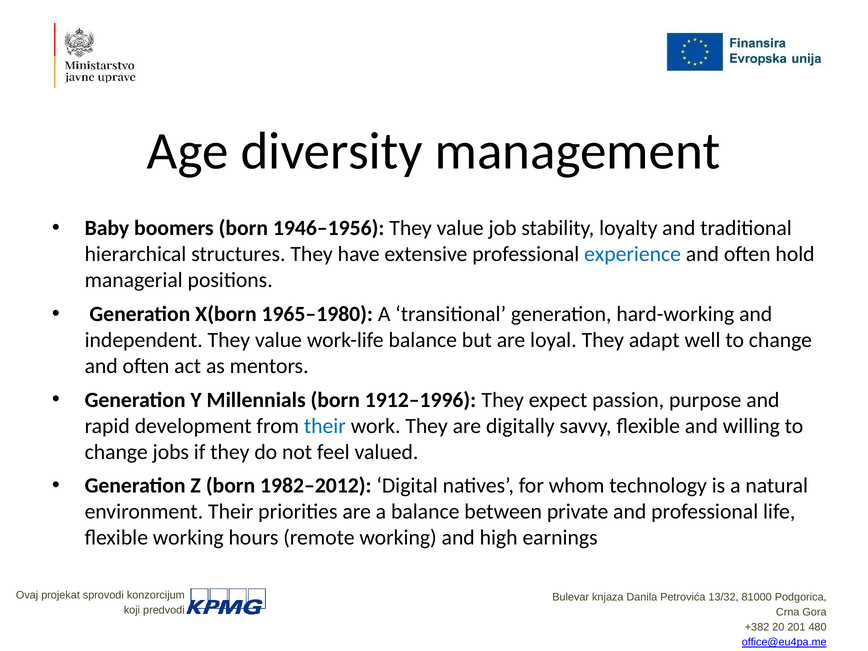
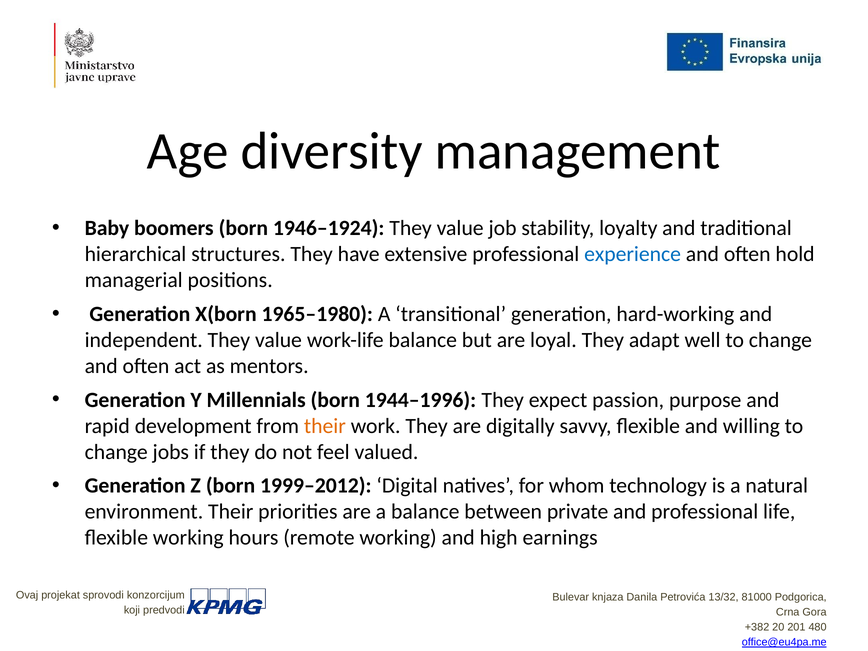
1946–1956: 1946–1956 -> 1946–1924
1912–1996: 1912–1996 -> 1944–1996
their at (325, 426) colour: blue -> orange
1982–2012: 1982–2012 -> 1999–2012
